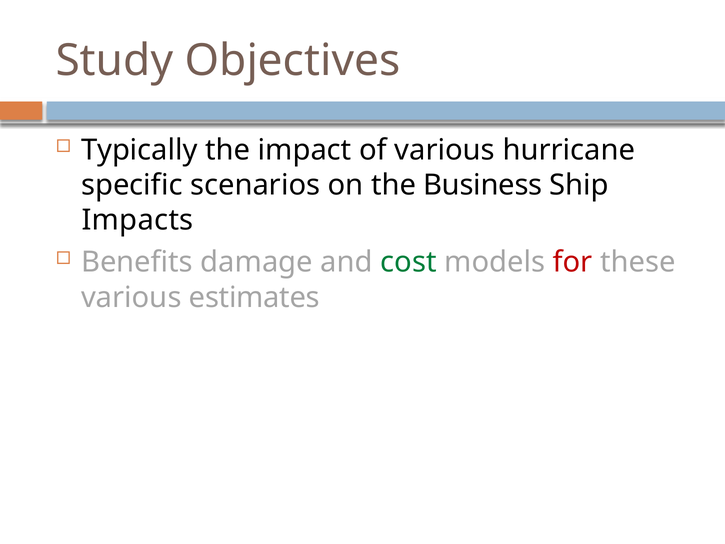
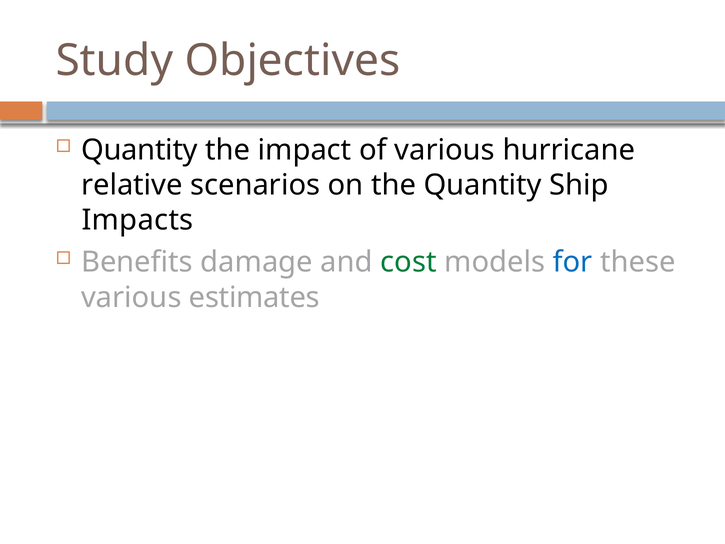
Typically at (139, 150): Typically -> Quantity
specific: specific -> relative
the Business: Business -> Quantity
for colour: red -> blue
